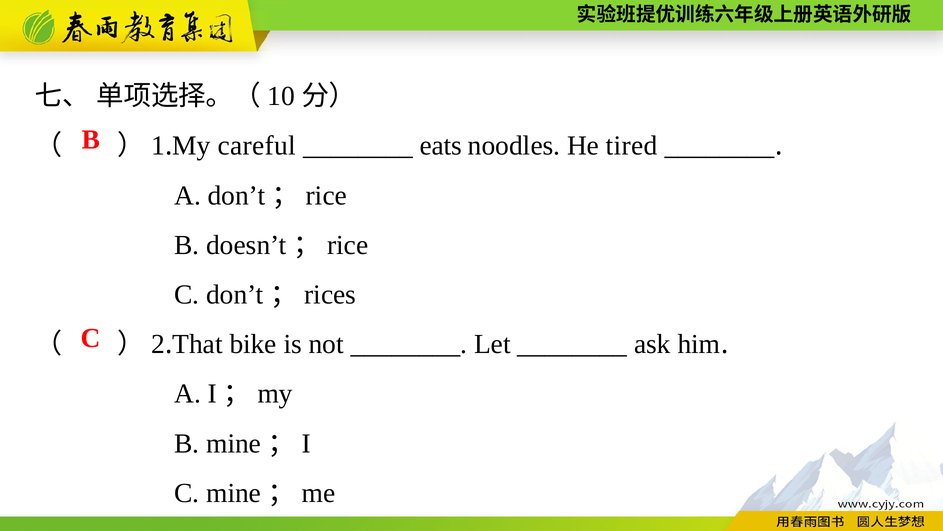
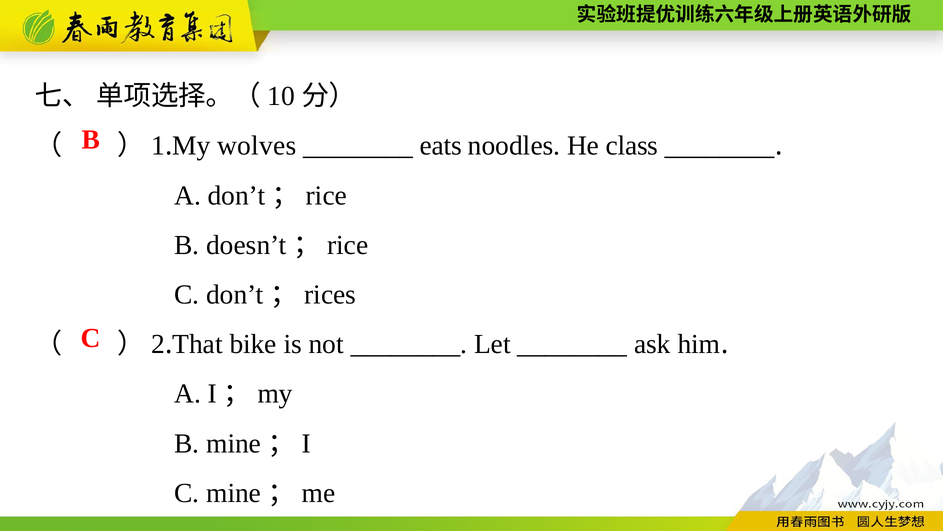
careful: careful -> wolves
tired: tired -> class
